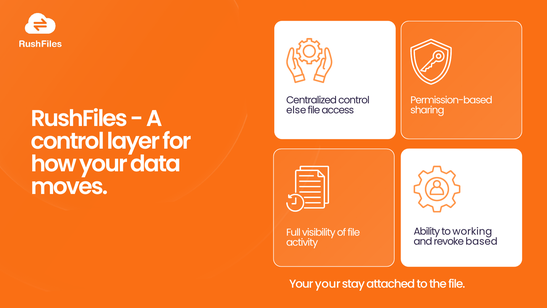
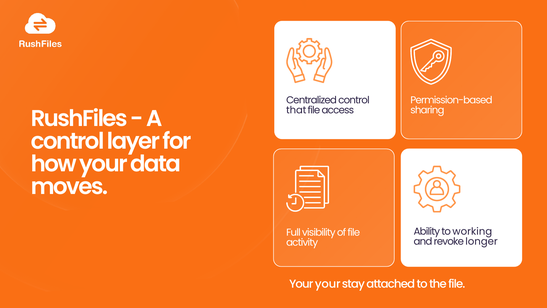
else: else -> that
based: based -> longer
